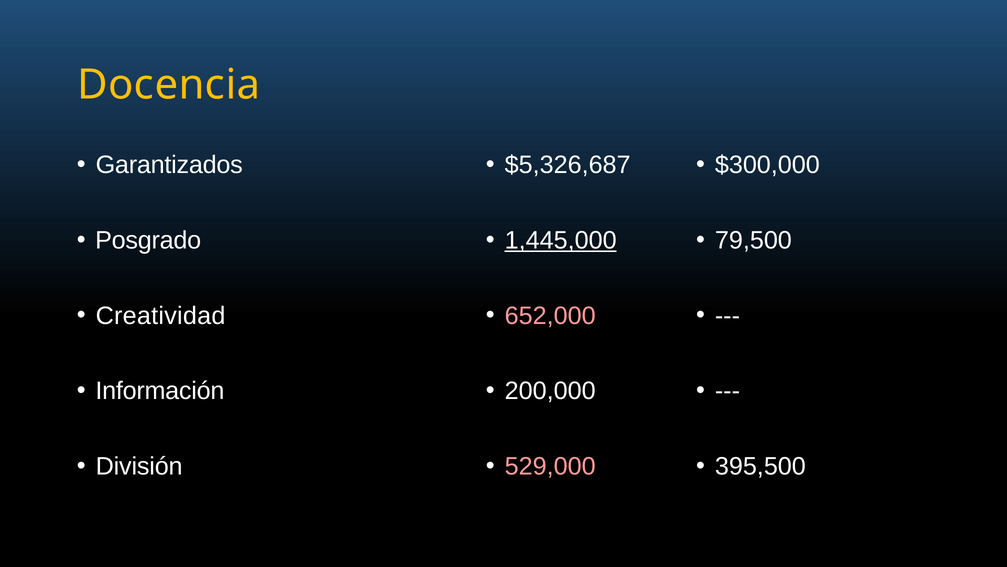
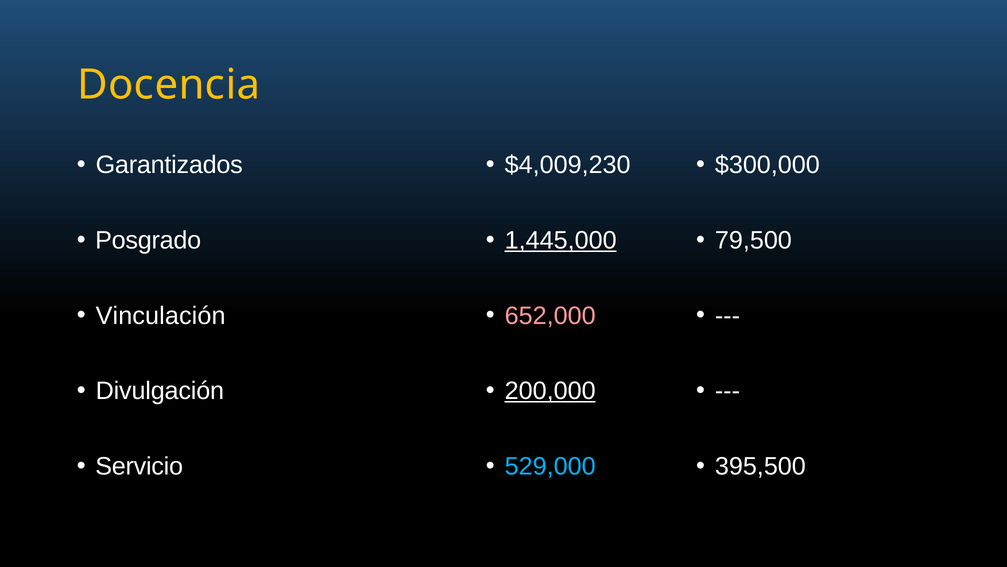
$5,326,687: $5,326,687 -> $4,009,230
Creatividad: Creatividad -> Vinculación
Información: Información -> Divulgación
200,000 underline: none -> present
División: División -> Servicio
529,000 colour: pink -> light blue
